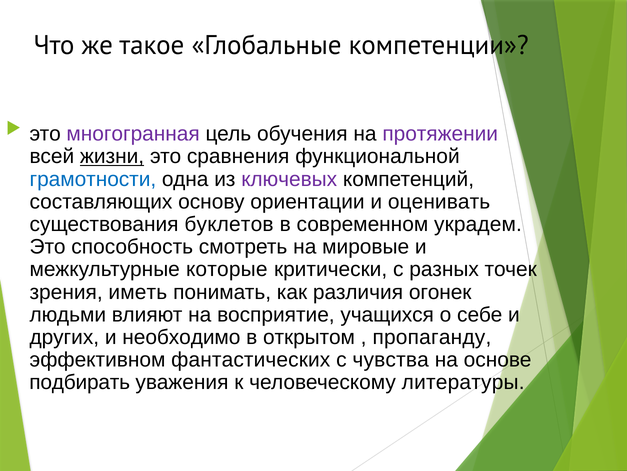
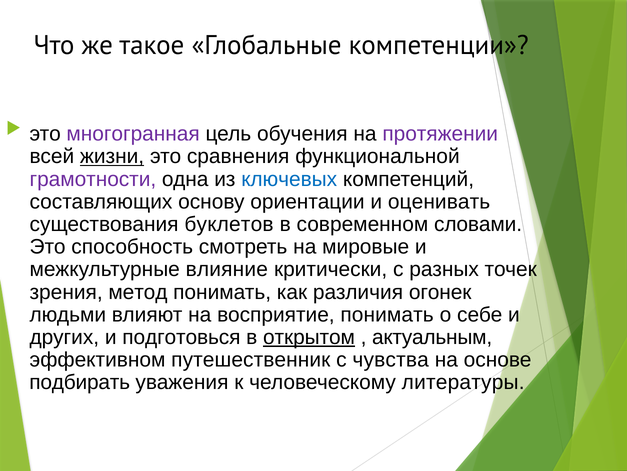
грамотности colour: blue -> purple
ключевых colour: purple -> blue
украдем: украдем -> словами
которые: которые -> влияние
иметь: иметь -> метод
восприятие учащихся: учащихся -> понимать
необходимо: необходимо -> подготовься
открытом underline: none -> present
пропаганду: пропаганду -> актуальным
фантастических: фантастических -> путешественник
